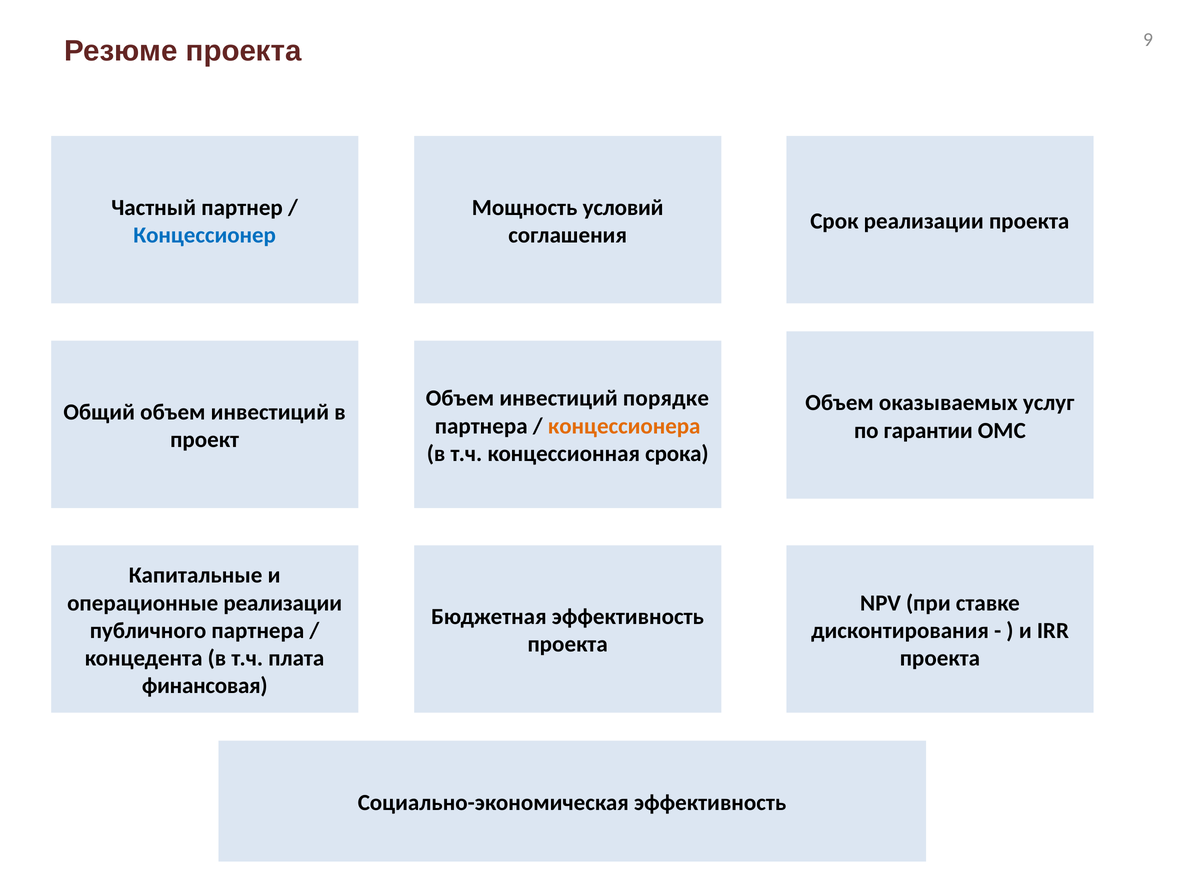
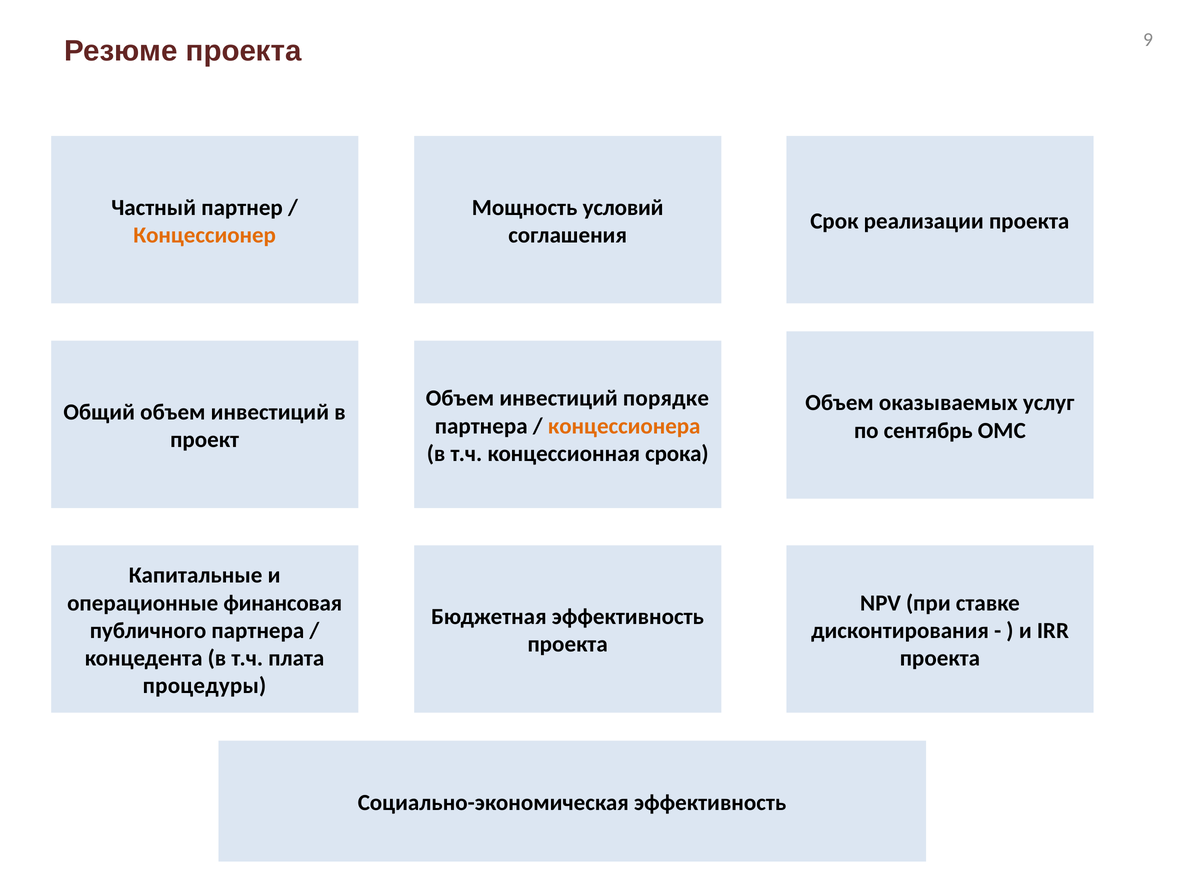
Концессионер colour: blue -> orange
гарантии: гарантии -> сентябрь
операционные реализации: реализации -> финансовая
финансовая: финансовая -> процедуры
